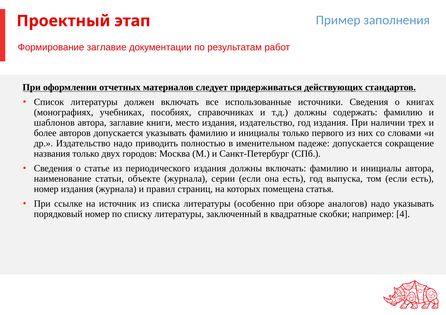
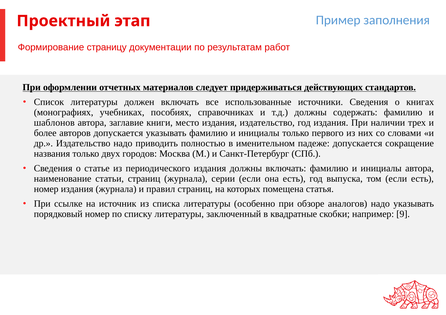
Формирование заглавие: заглавие -> страницу
статьи объекте: объекте -> страниц
4: 4 -> 9
